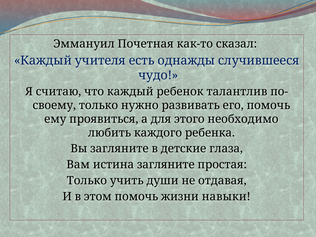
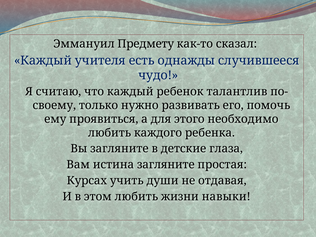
Почетная: Почетная -> Предмету
Только at (87, 181): Только -> Курсах
этом помочь: помочь -> любить
